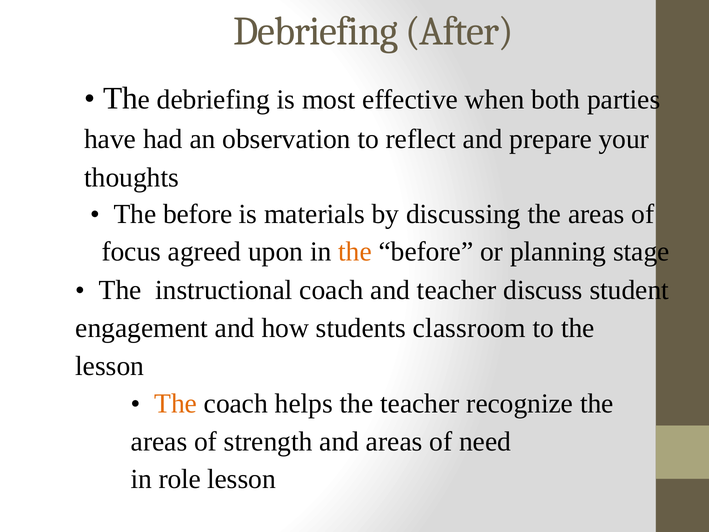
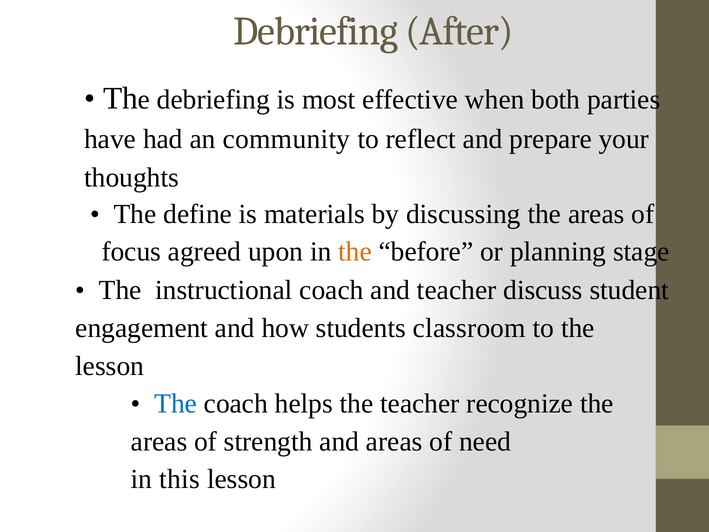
observation: observation -> community
before at (198, 214): before -> define
The at (176, 403) colour: orange -> blue
role: role -> this
